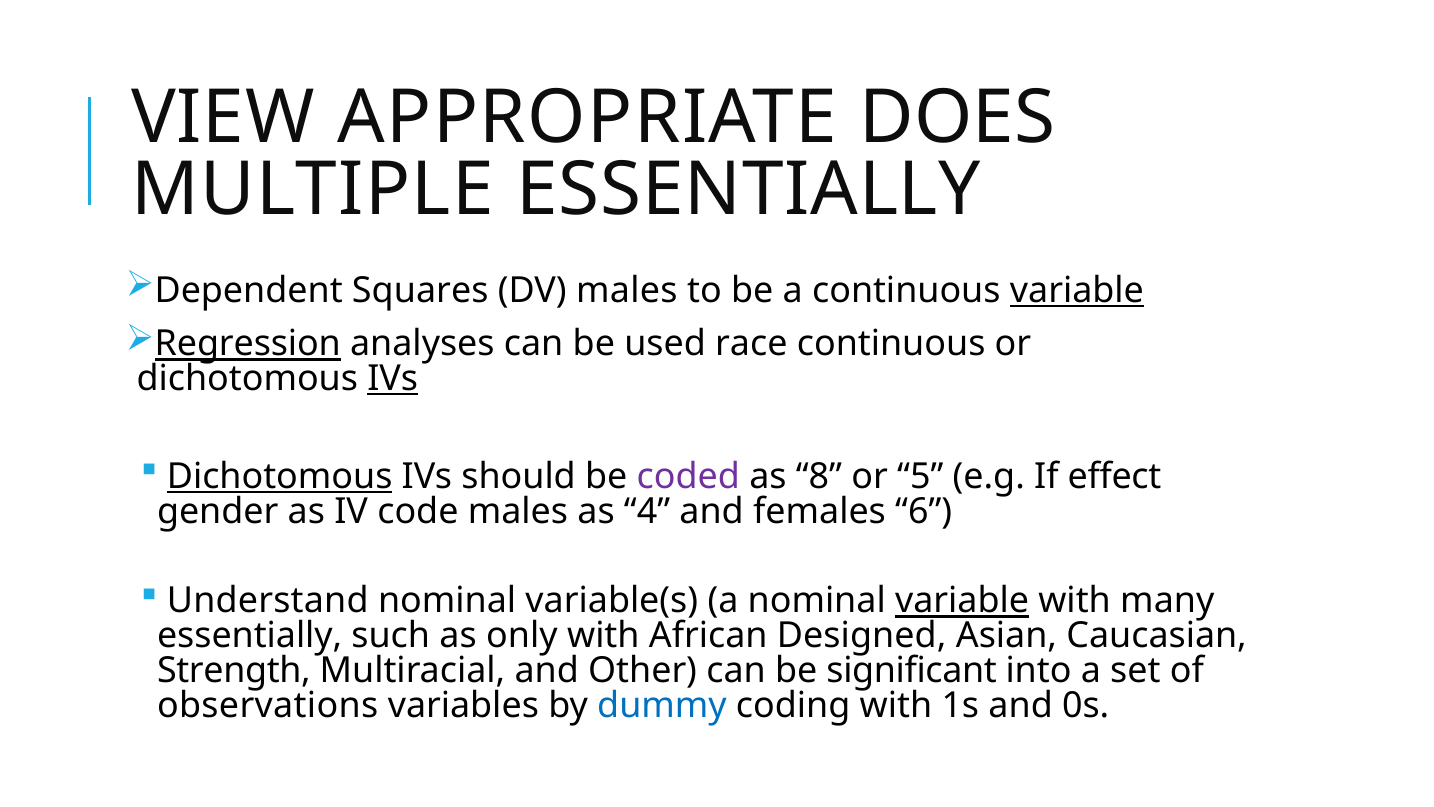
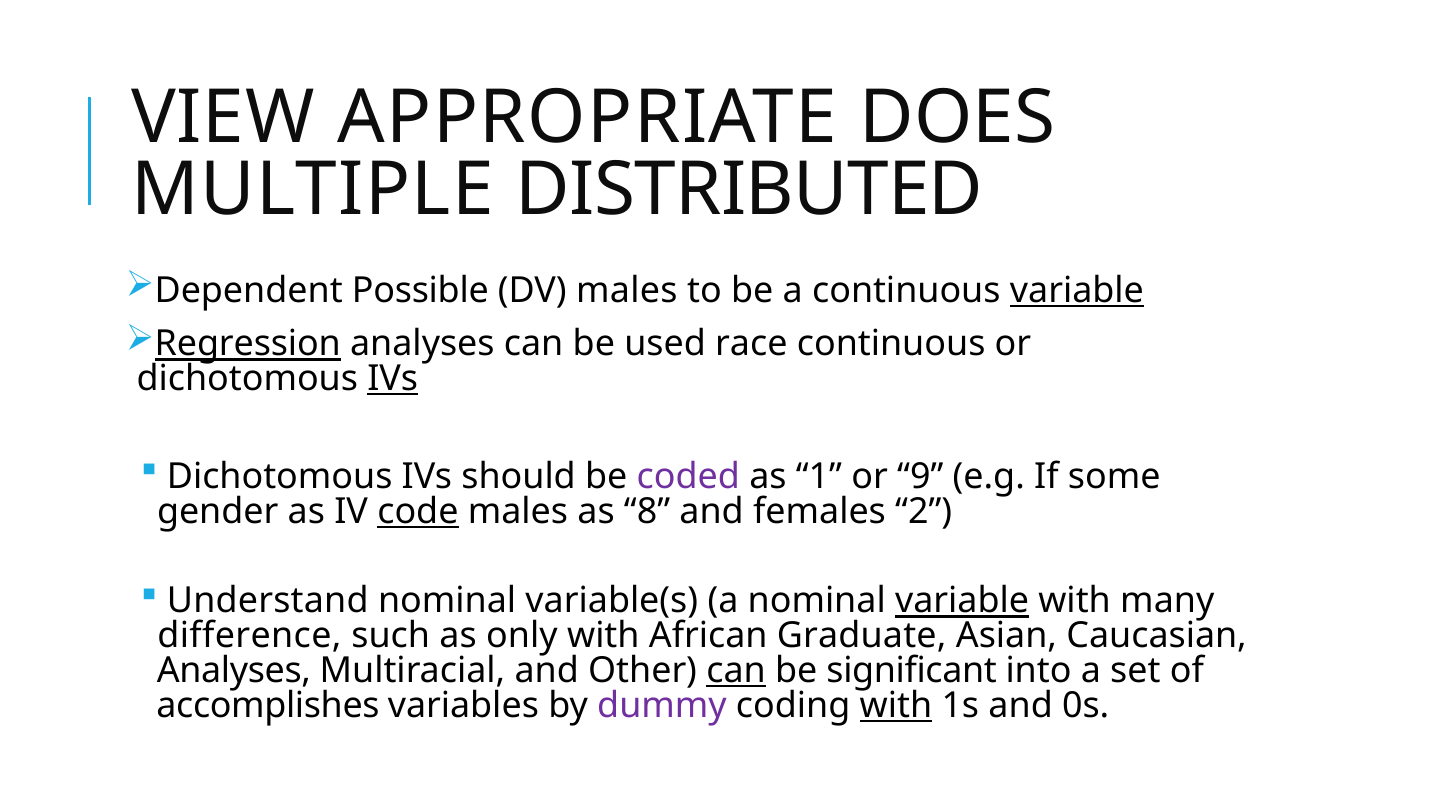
MULTIPLE ESSENTIALLY: ESSENTIALLY -> DISTRIBUTED
Squares: Squares -> Possible
Dichotomous at (280, 476) underline: present -> none
8: 8 -> 1
5: 5 -> 9
effect: effect -> some
code underline: none -> present
4: 4 -> 8
6: 6 -> 2
essentially at (250, 636): essentially -> difference
Designed: Designed -> Graduate
Strength at (234, 670): Strength -> Analyses
can at (736, 670) underline: none -> present
observations: observations -> accomplishes
dummy colour: blue -> purple
with at (896, 705) underline: none -> present
